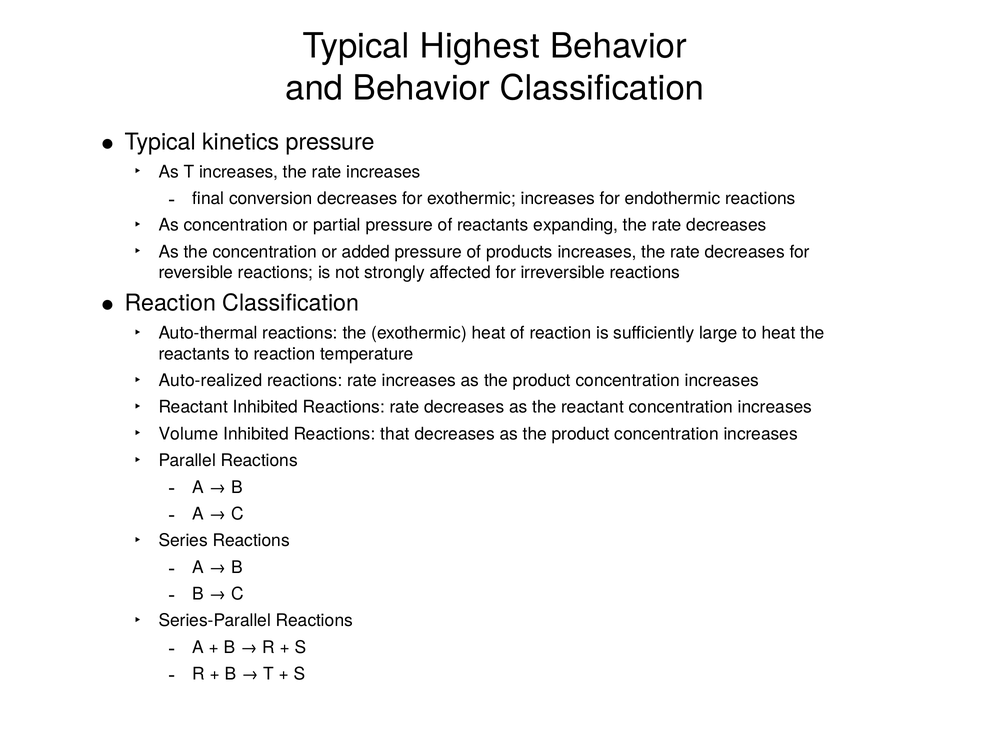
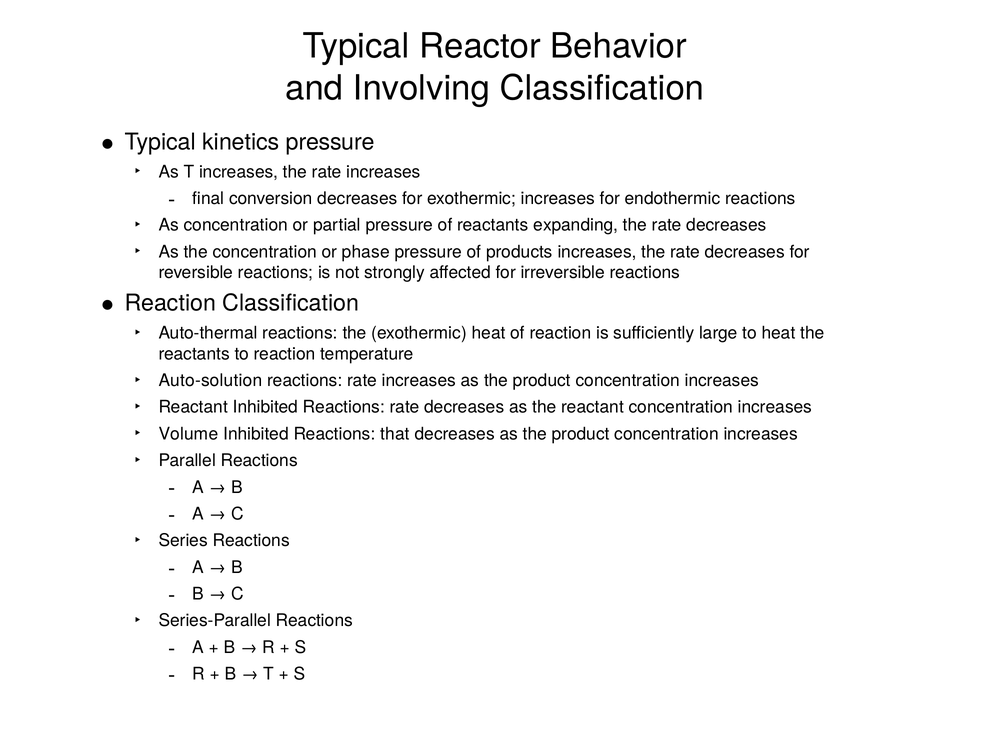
Highest: Highest -> Reactor
and Behavior: Behavior -> Involving
added: added -> phase
Auto-realized: Auto-realized -> Auto-solution
